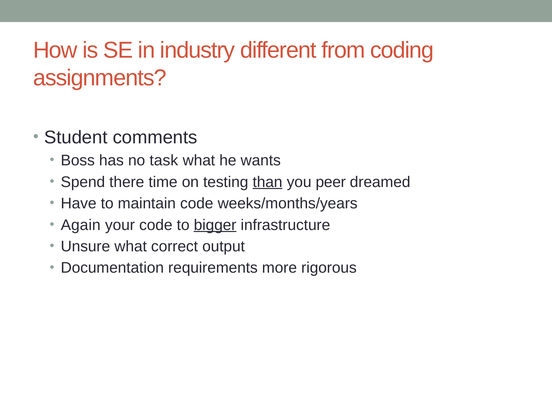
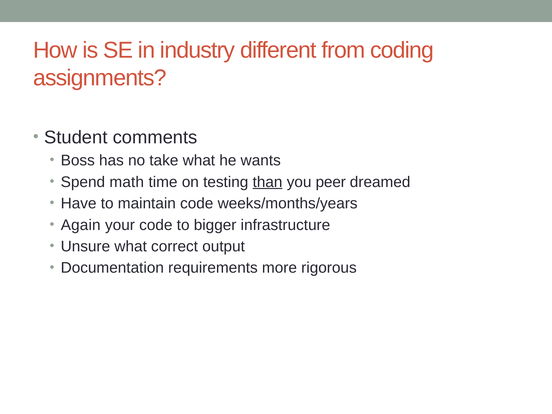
task: task -> take
there: there -> math
bigger underline: present -> none
